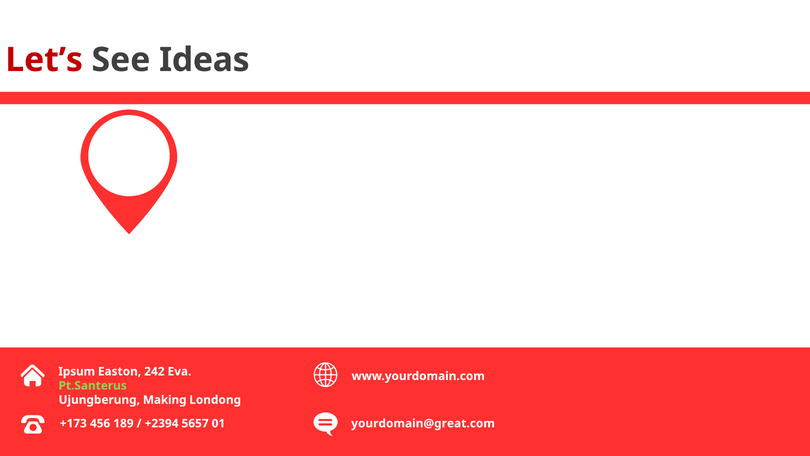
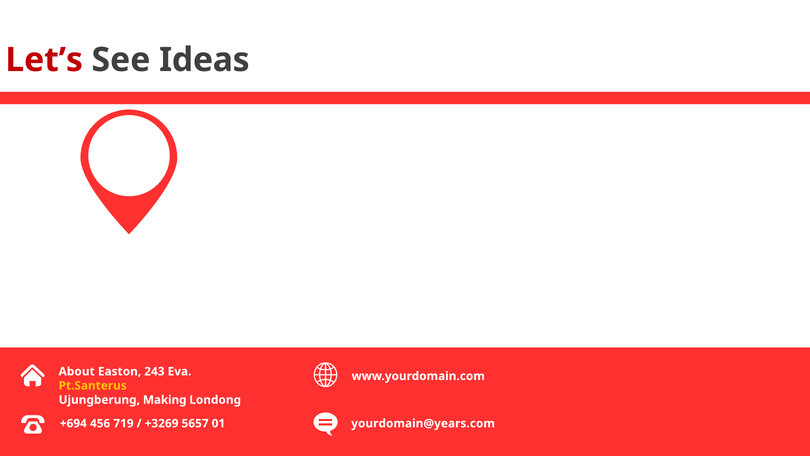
Ipsum: Ipsum -> About
242: 242 -> 243
Pt.Santerus colour: light green -> yellow
+173: +173 -> +694
189: 189 -> 719
+2394: +2394 -> +3269
yourdomain@great.com: yourdomain@great.com -> yourdomain@years.com
